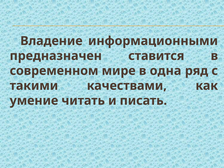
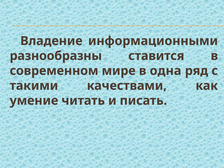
предназначен: предназначен -> разнообразны
